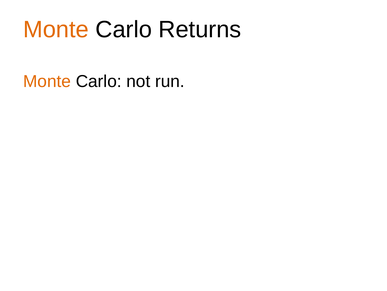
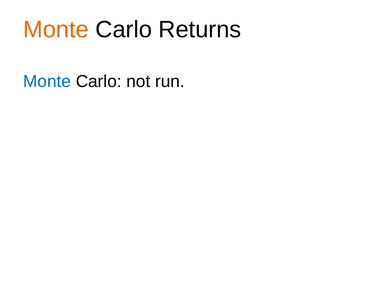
Monte at (47, 81) colour: orange -> blue
